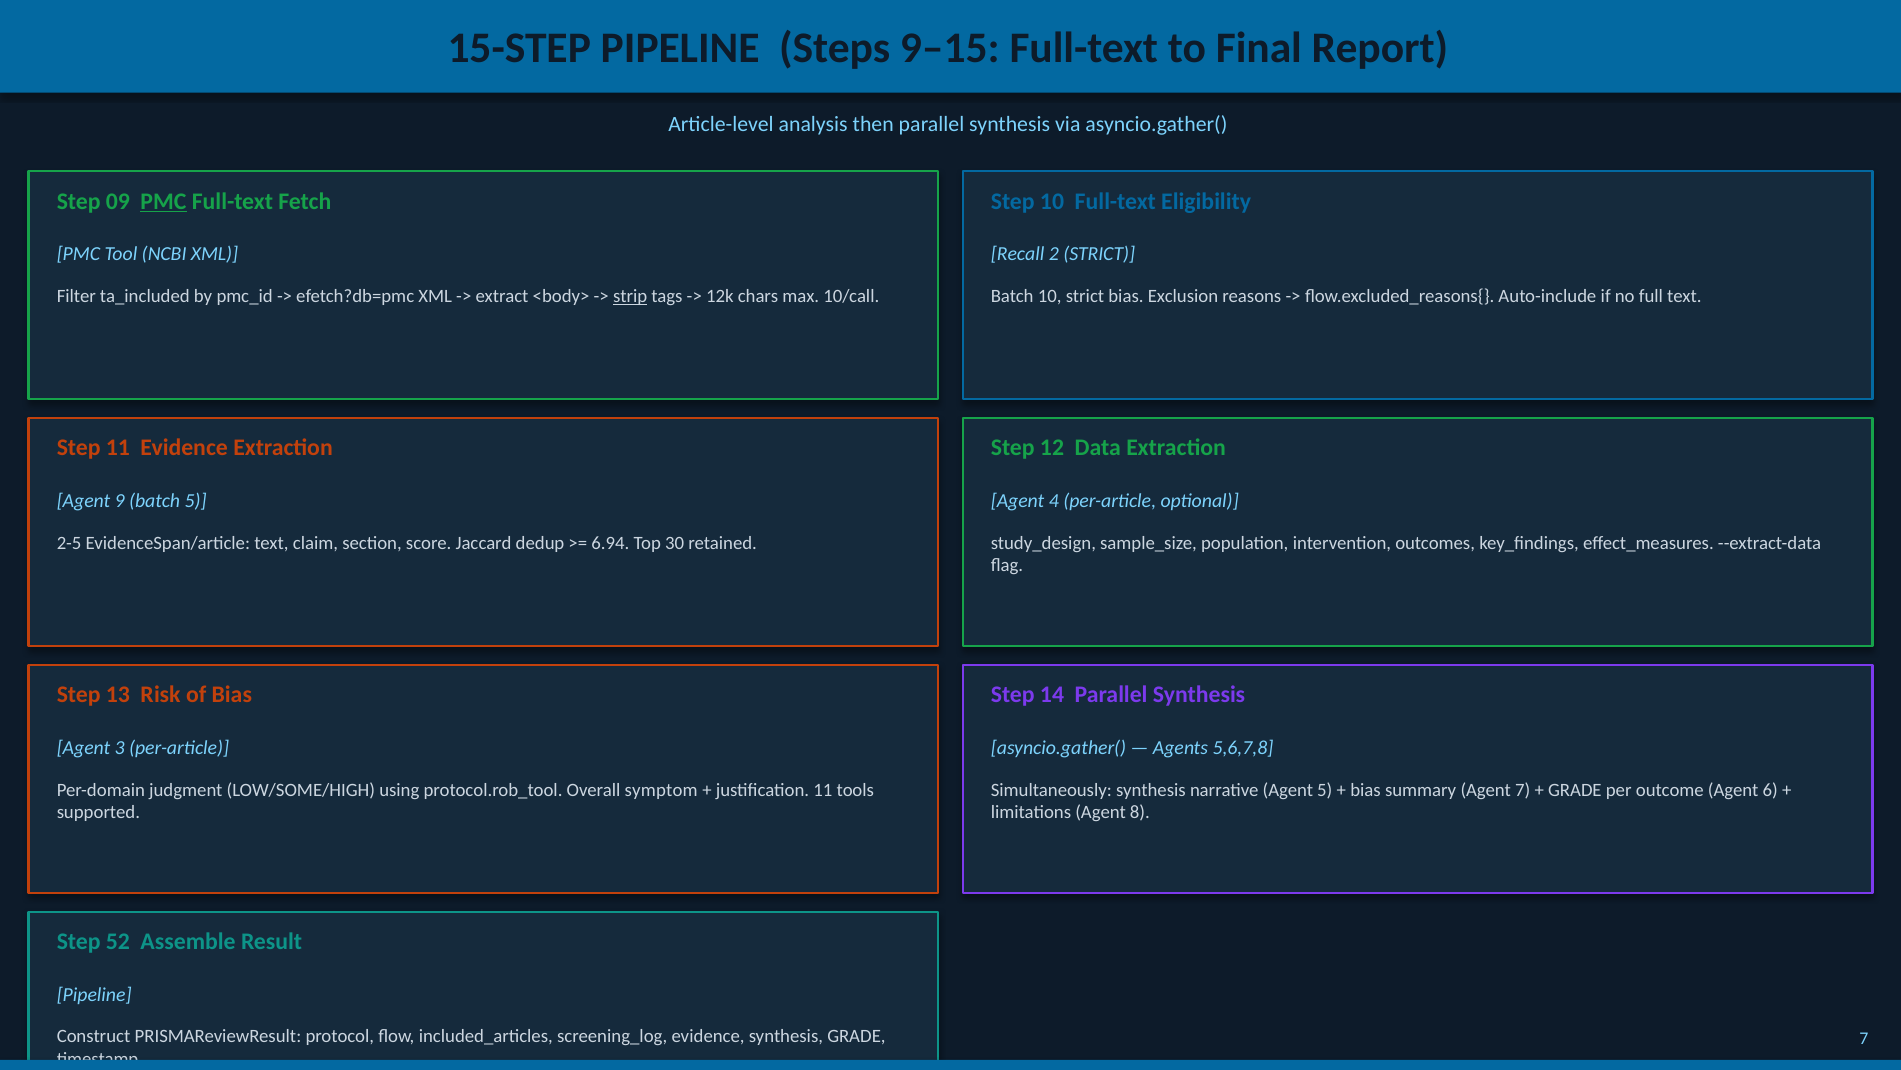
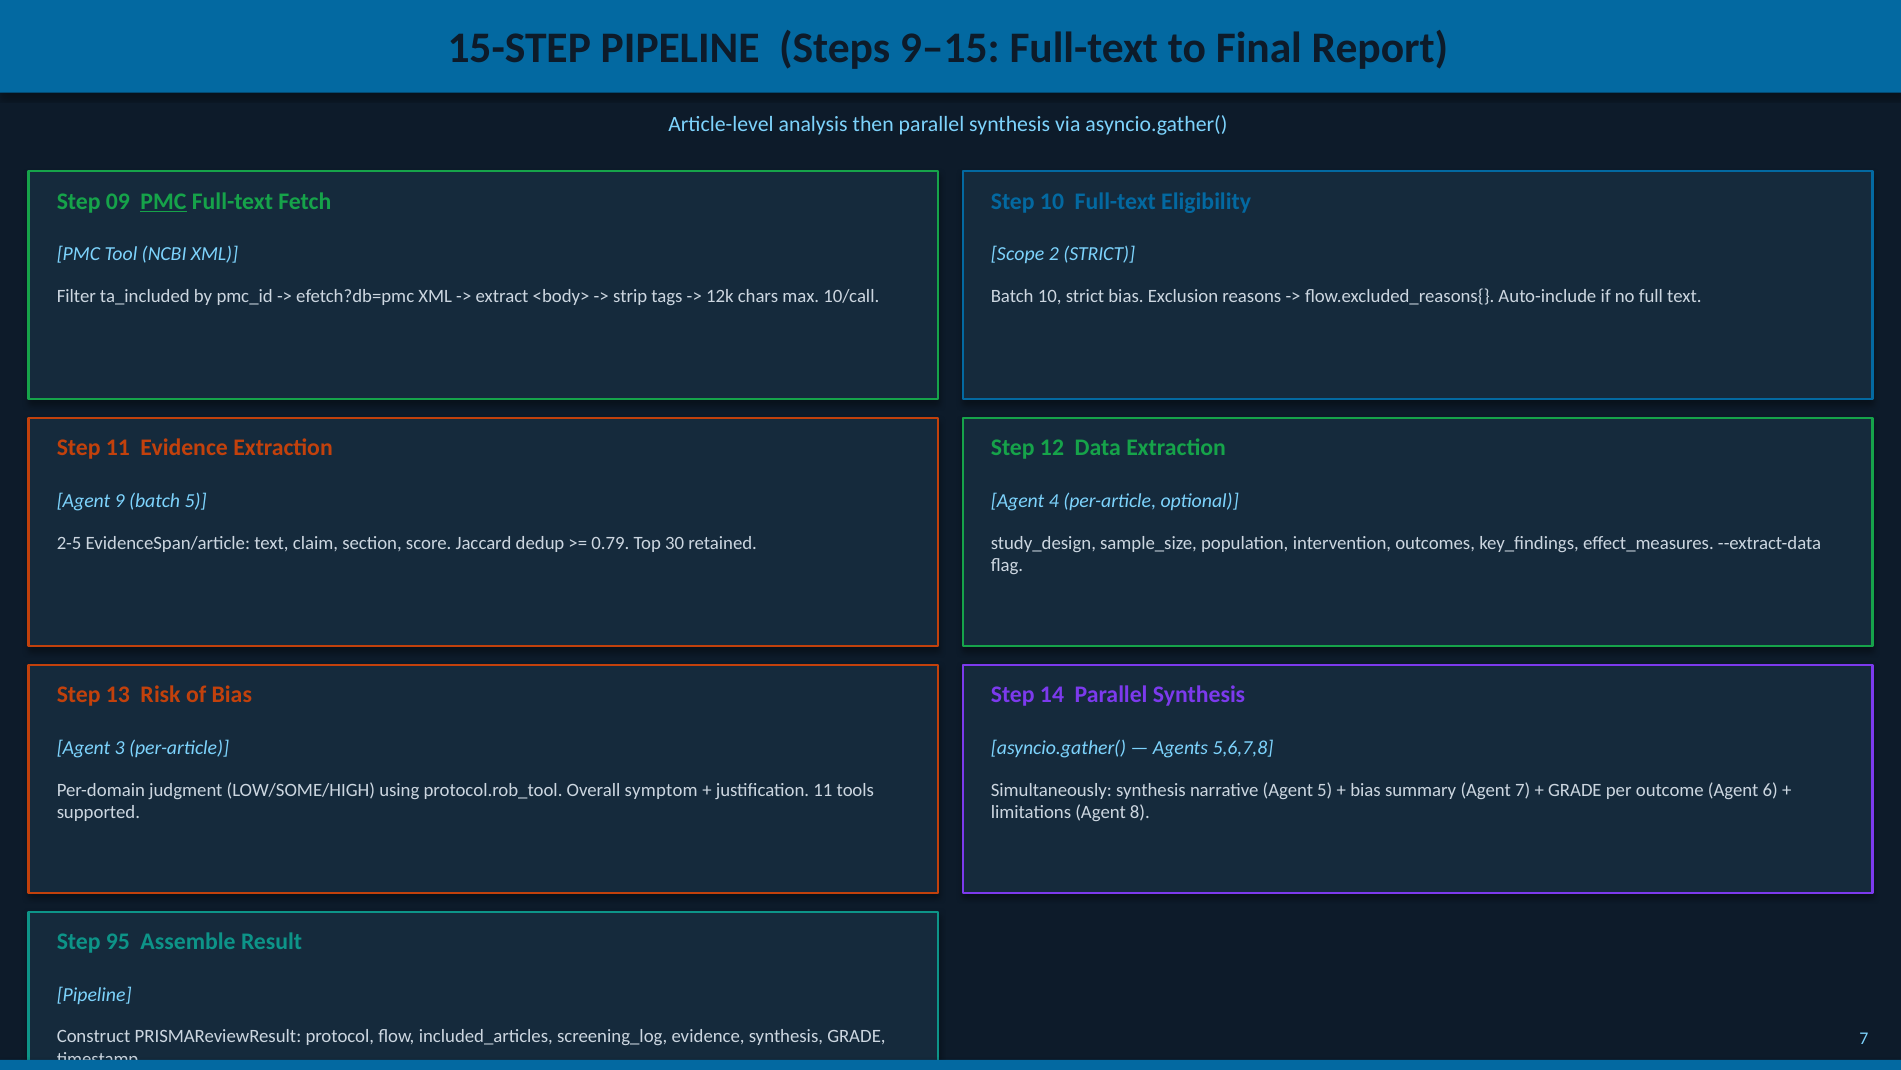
Recall: Recall -> Scope
strip underline: present -> none
6.94: 6.94 -> 0.79
52: 52 -> 95
